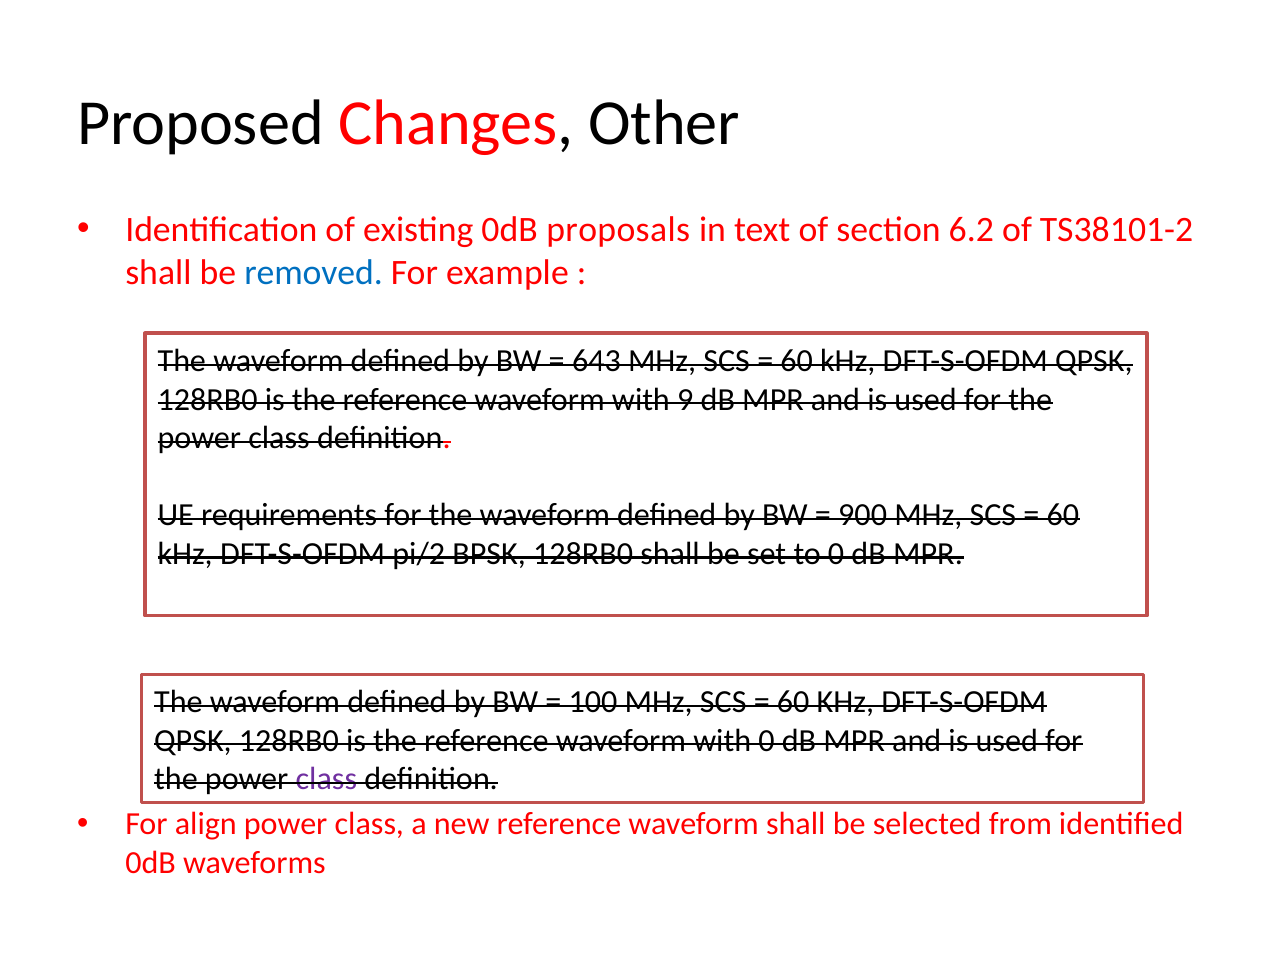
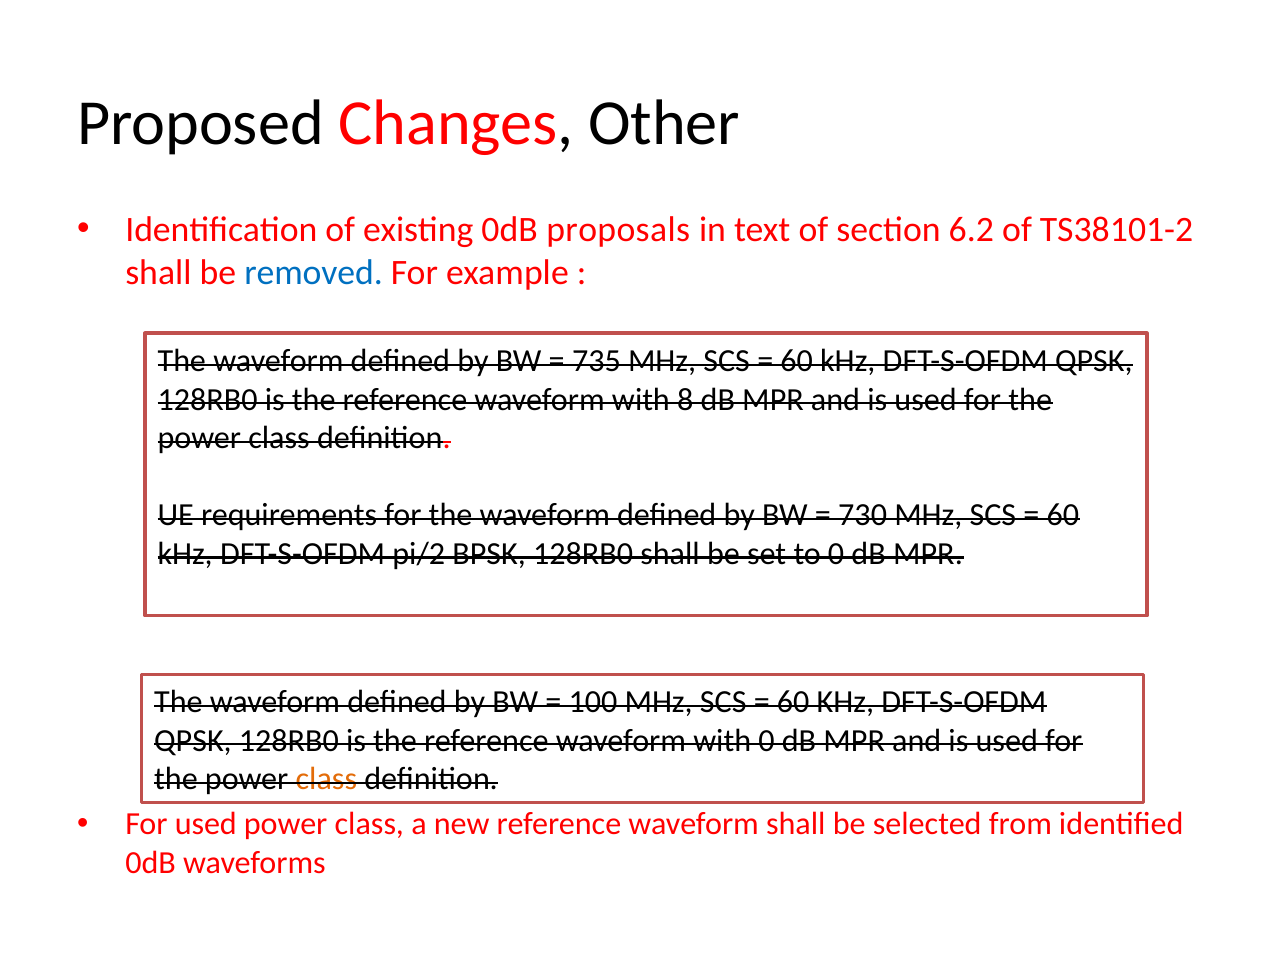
643: 643 -> 735
9: 9 -> 8
900: 900 -> 730
class at (326, 779) colour: purple -> orange
For align: align -> used
